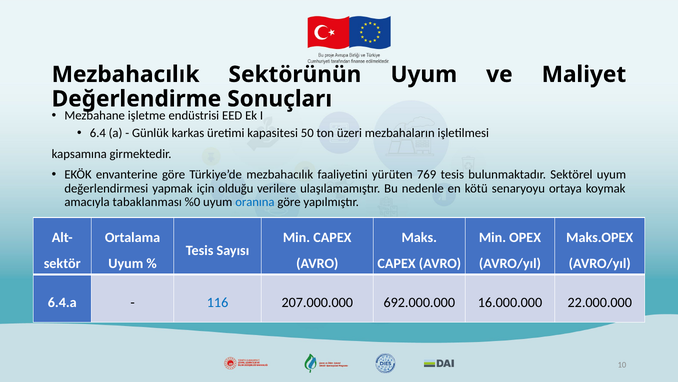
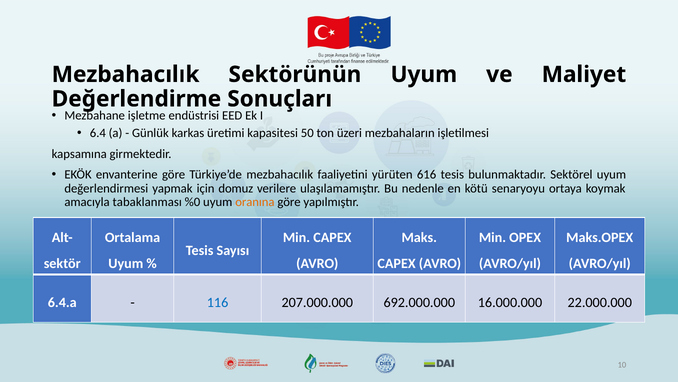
769: 769 -> 616
olduğu: olduğu -> domuz
oranına colour: blue -> orange
